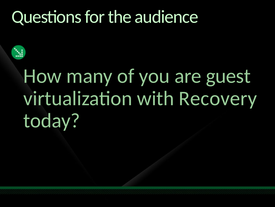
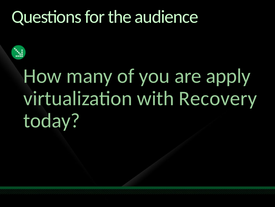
guest: guest -> apply
